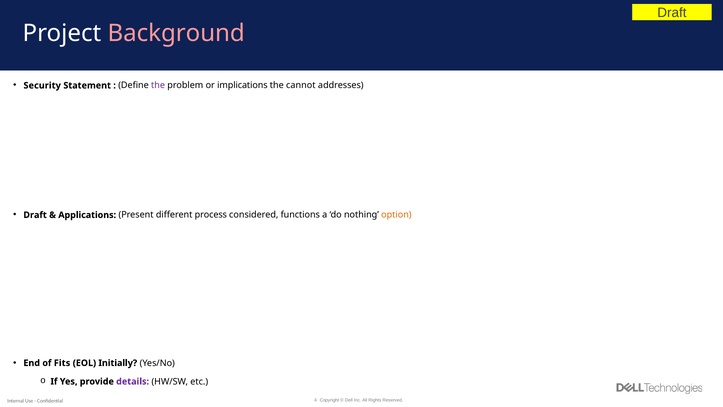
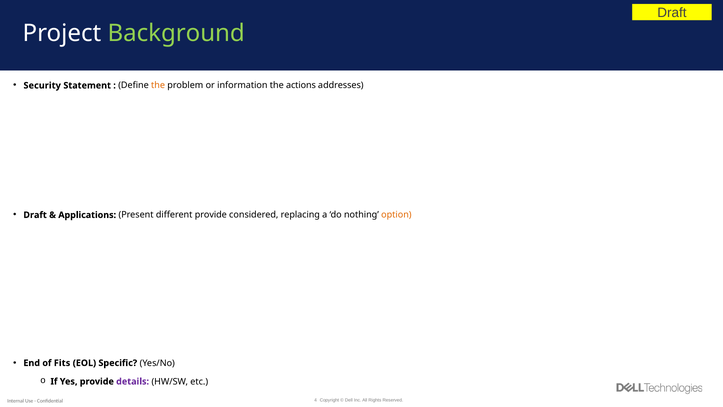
Background colour: pink -> light green
the at (158, 85) colour: purple -> orange
implications: implications -> information
cannot: cannot -> actions
different process: process -> provide
functions: functions -> replacing
Initially: Initially -> Specific
